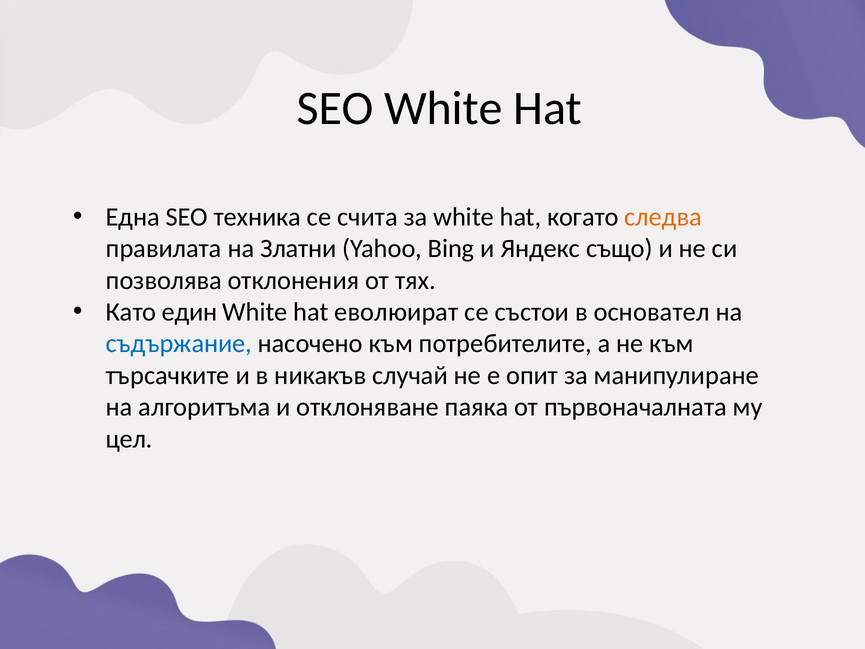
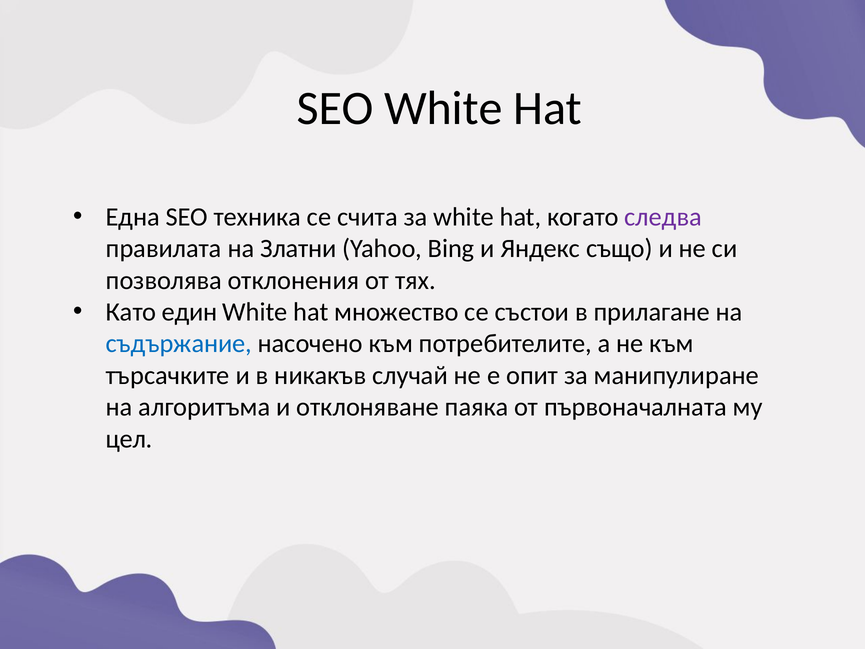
следва colour: orange -> purple
еволюират: еволюират -> множество
основател: основател -> прилагане
